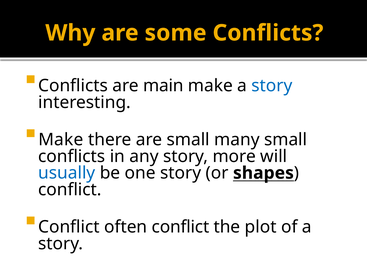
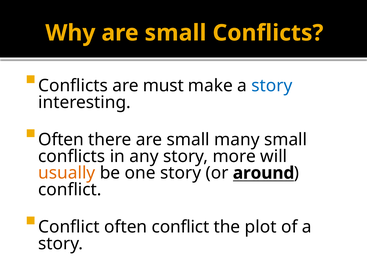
Why are some: some -> small
main: main -> must
Make at (61, 140): Make -> Often
usually colour: blue -> orange
shapes: shapes -> around
